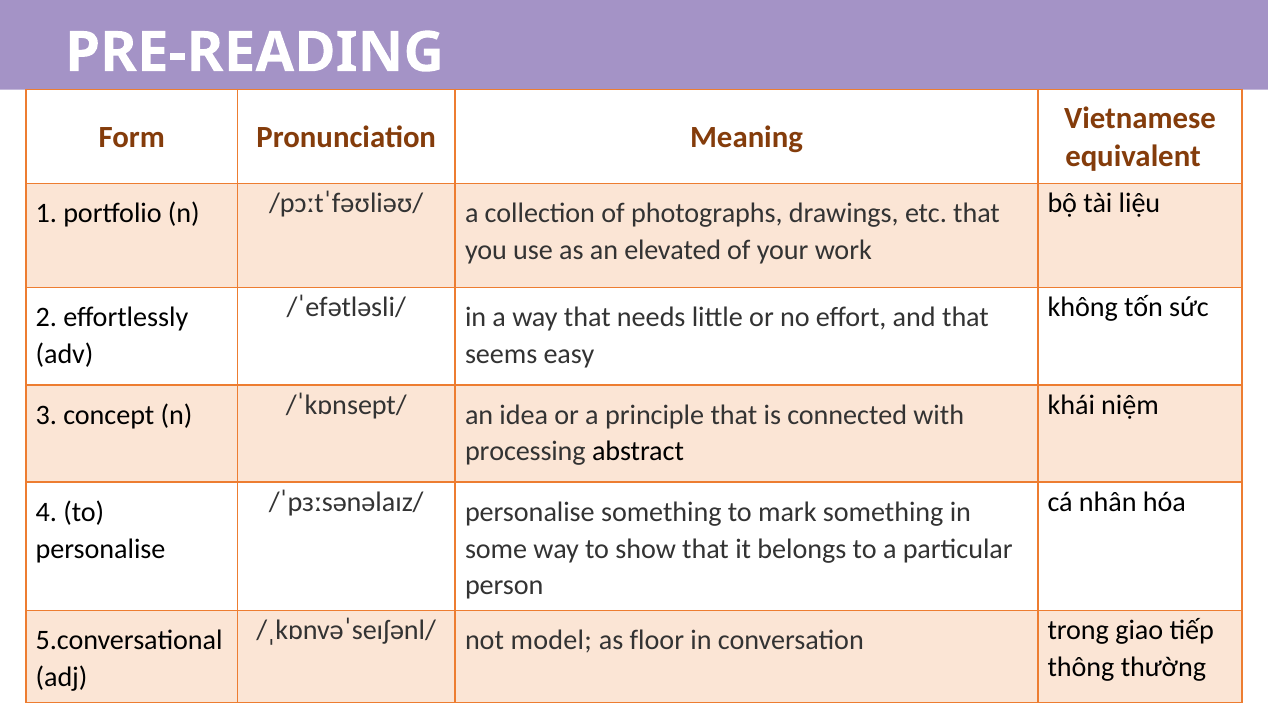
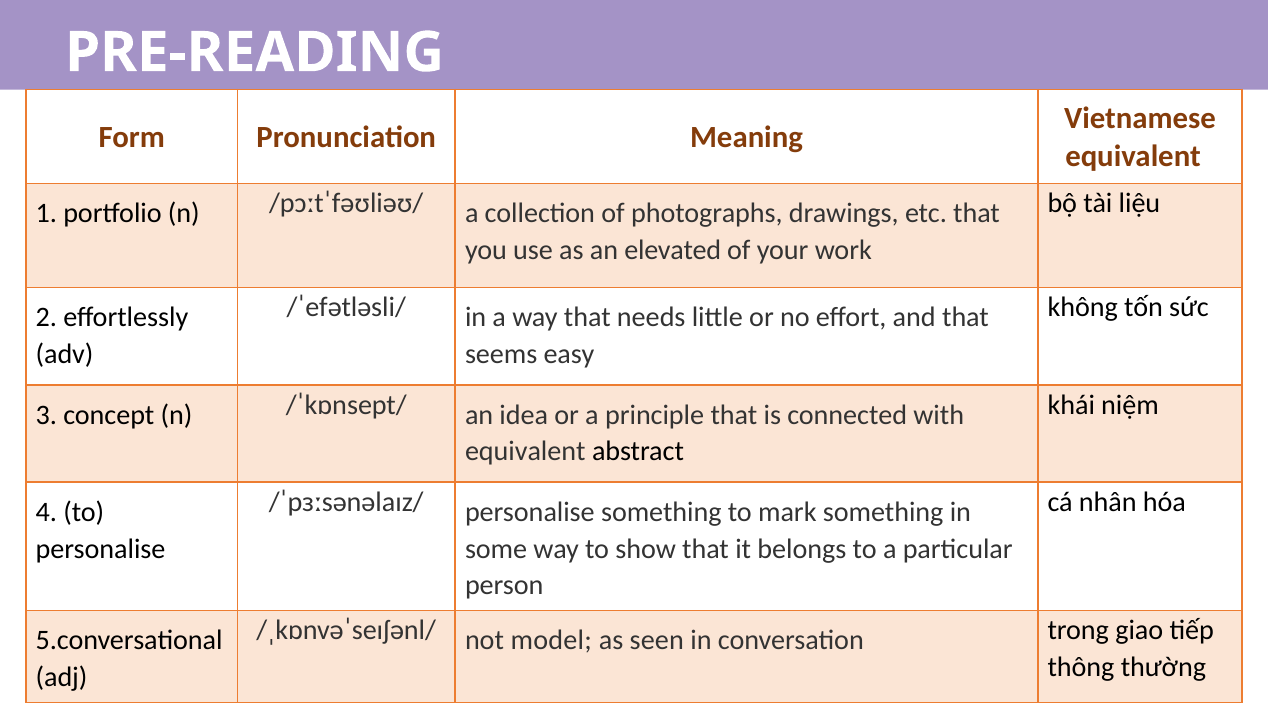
processing at (525, 452): processing -> equivalent
floor: floor -> seen
